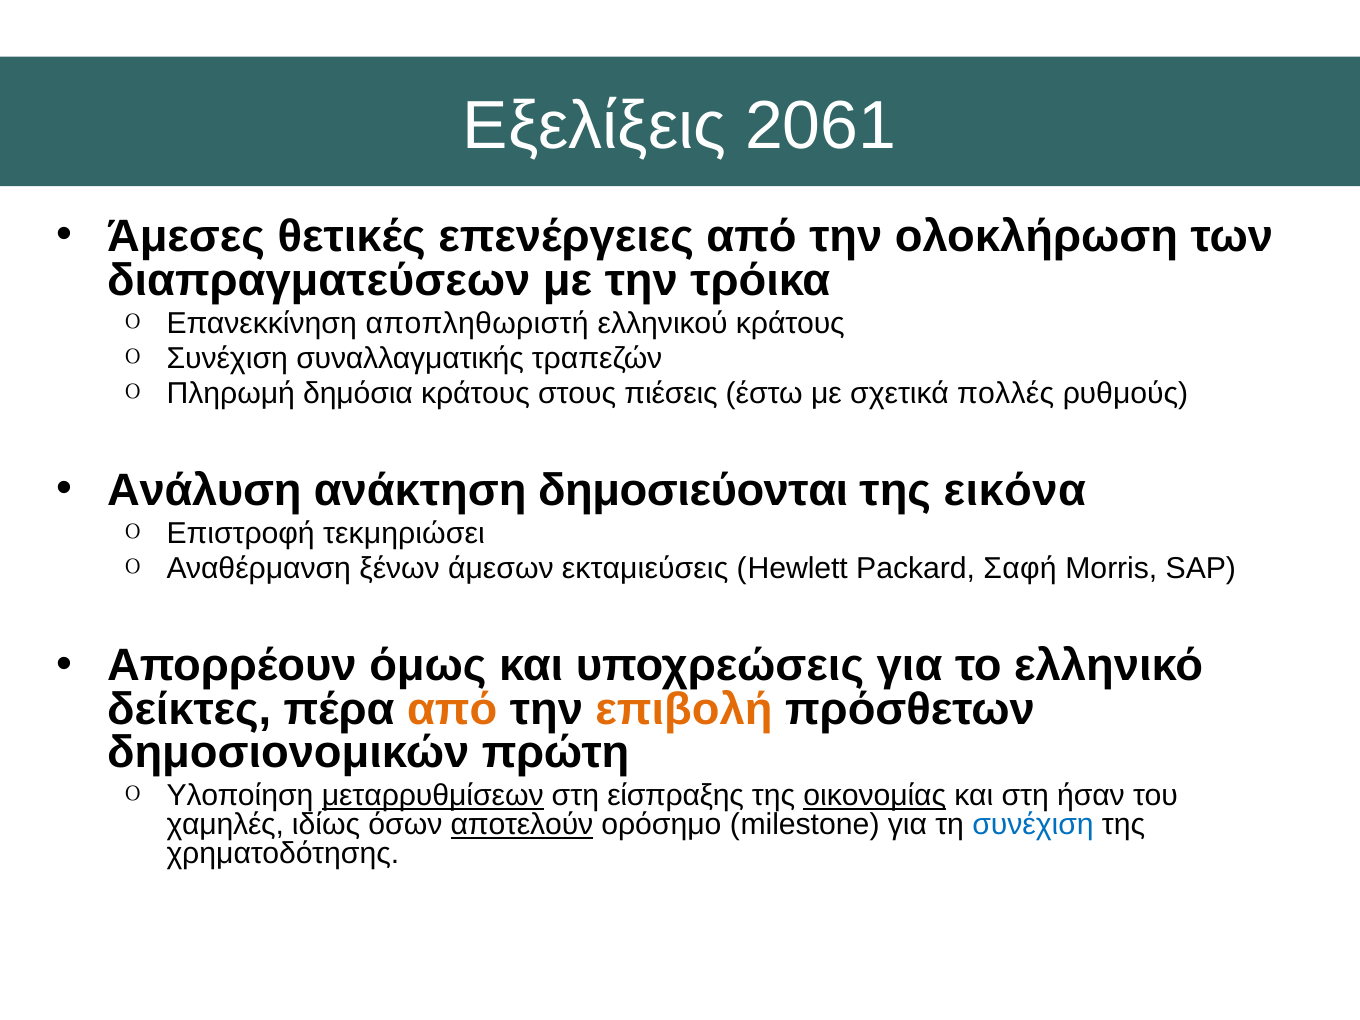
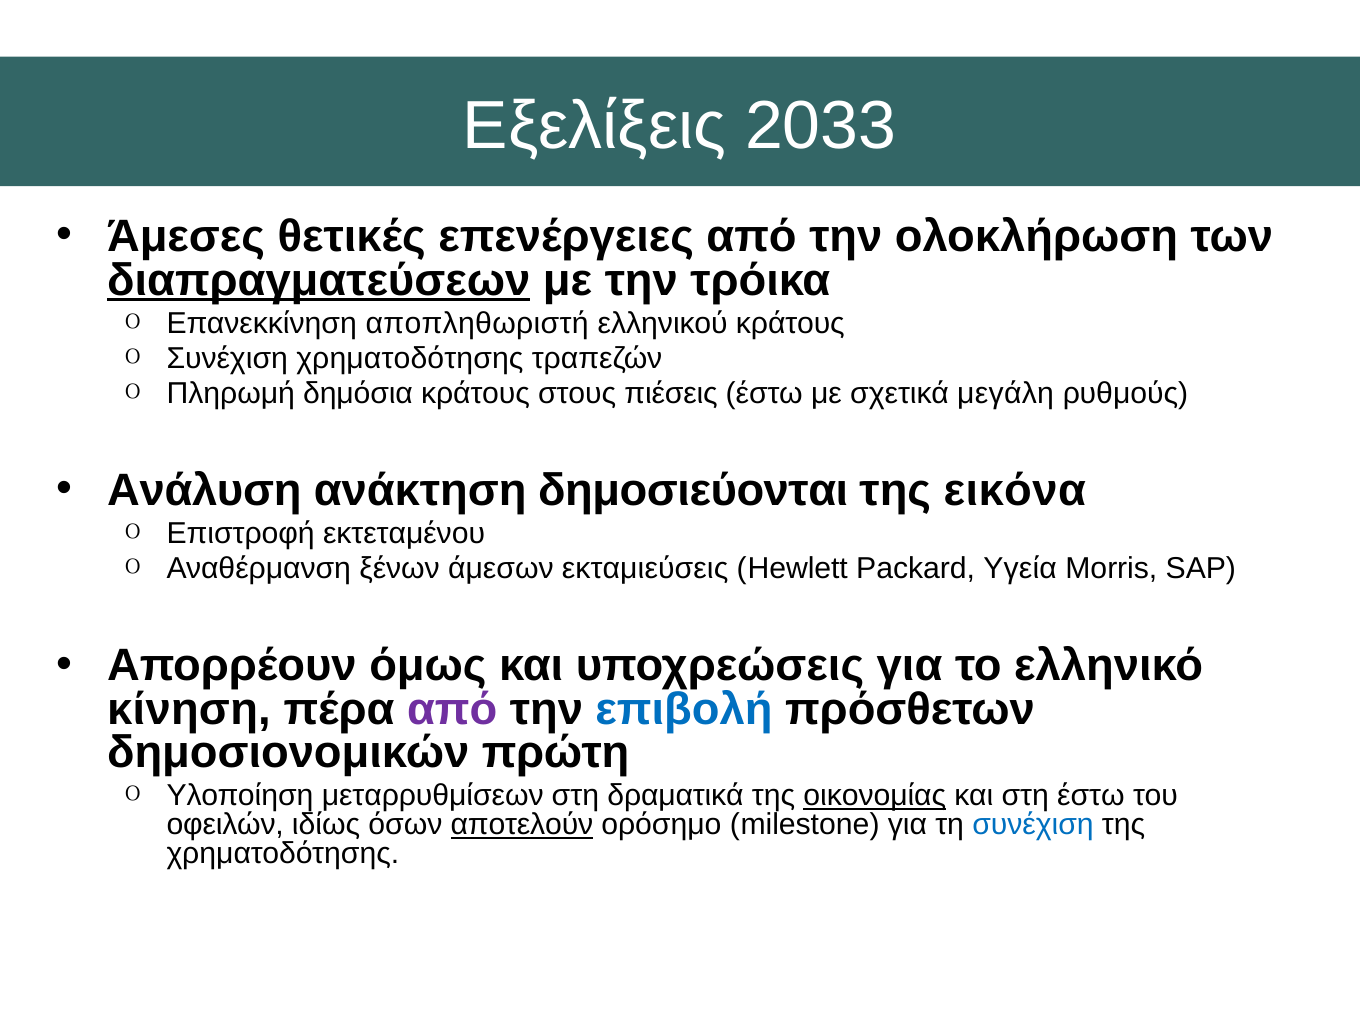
2061: 2061 -> 2033
διαπραγματεύσεων underline: none -> present
Συνέχιση συναλλαγματικής: συναλλαγματικής -> χρηματοδότησης
πολλές: πολλές -> μεγάλη
τεκμηριώσει: τεκμηριώσει -> εκτεταμένου
Σαφή: Σαφή -> Υγεία
δείκτες: δείκτες -> κίνηση
από at (452, 709) colour: orange -> purple
επιβολή colour: orange -> blue
μεταρρυθμίσεων underline: present -> none
είσπραξης: είσπραξης -> δραματικά
στη ήσαν: ήσαν -> έστω
χαμηλές: χαμηλές -> οφειλών
